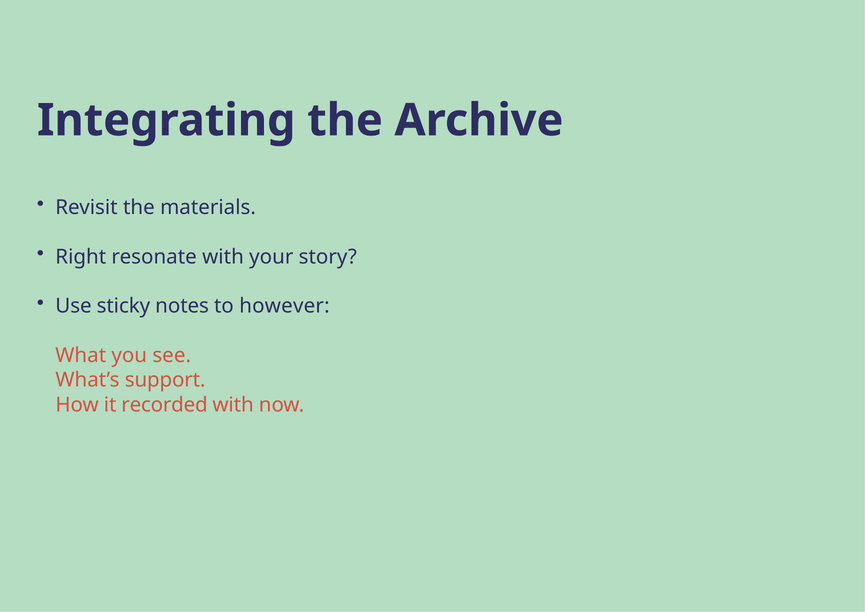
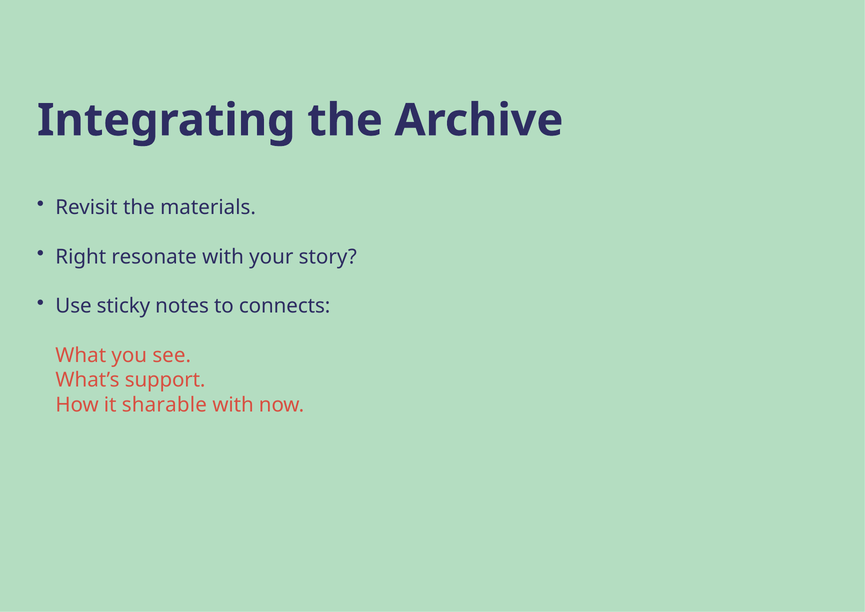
however: however -> connects
recorded: recorded -> sharable
